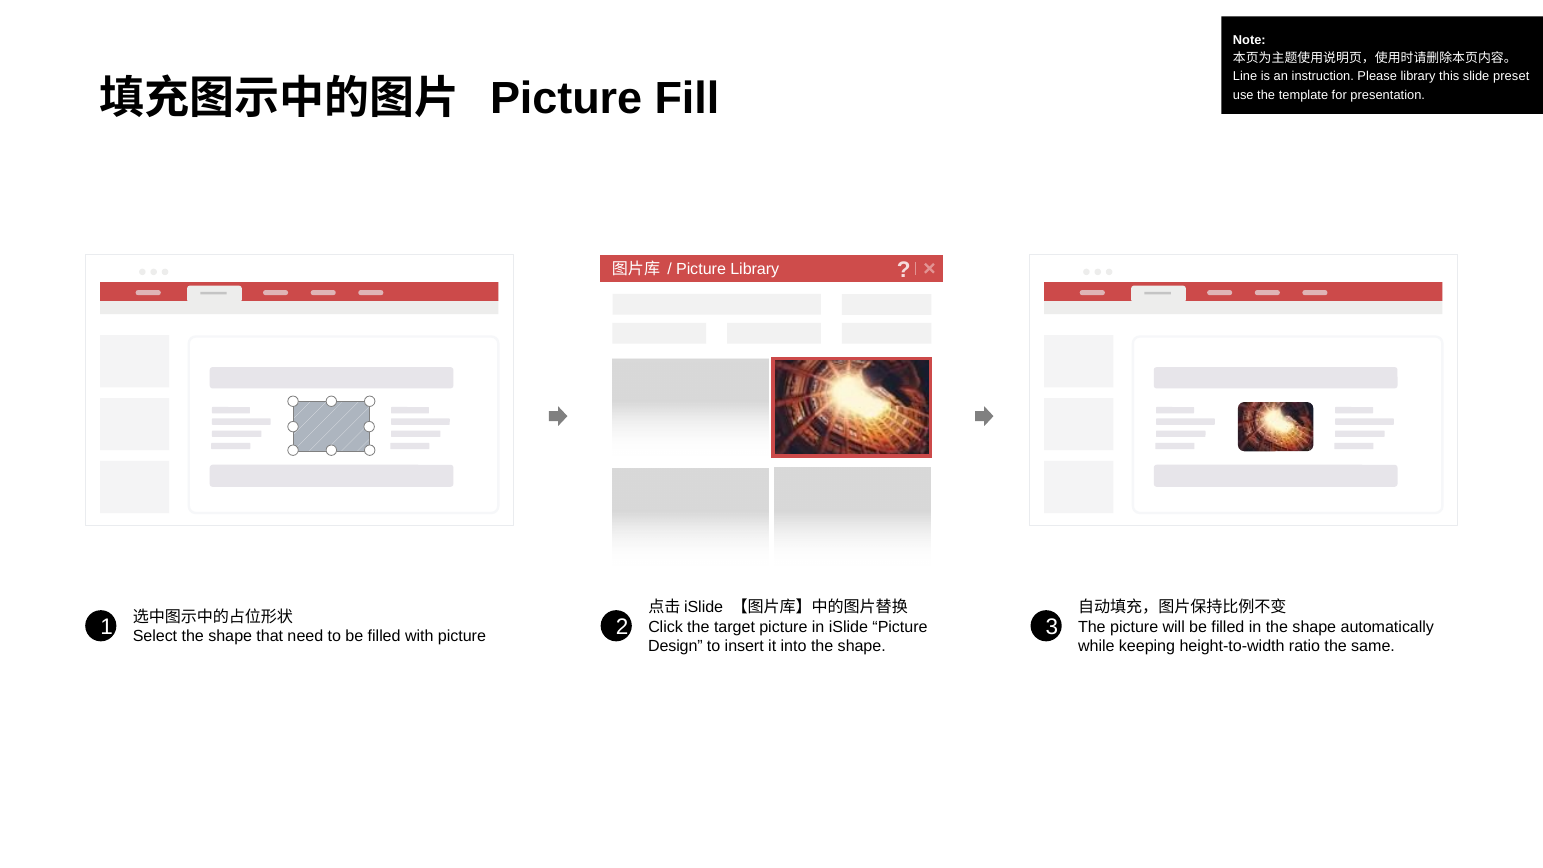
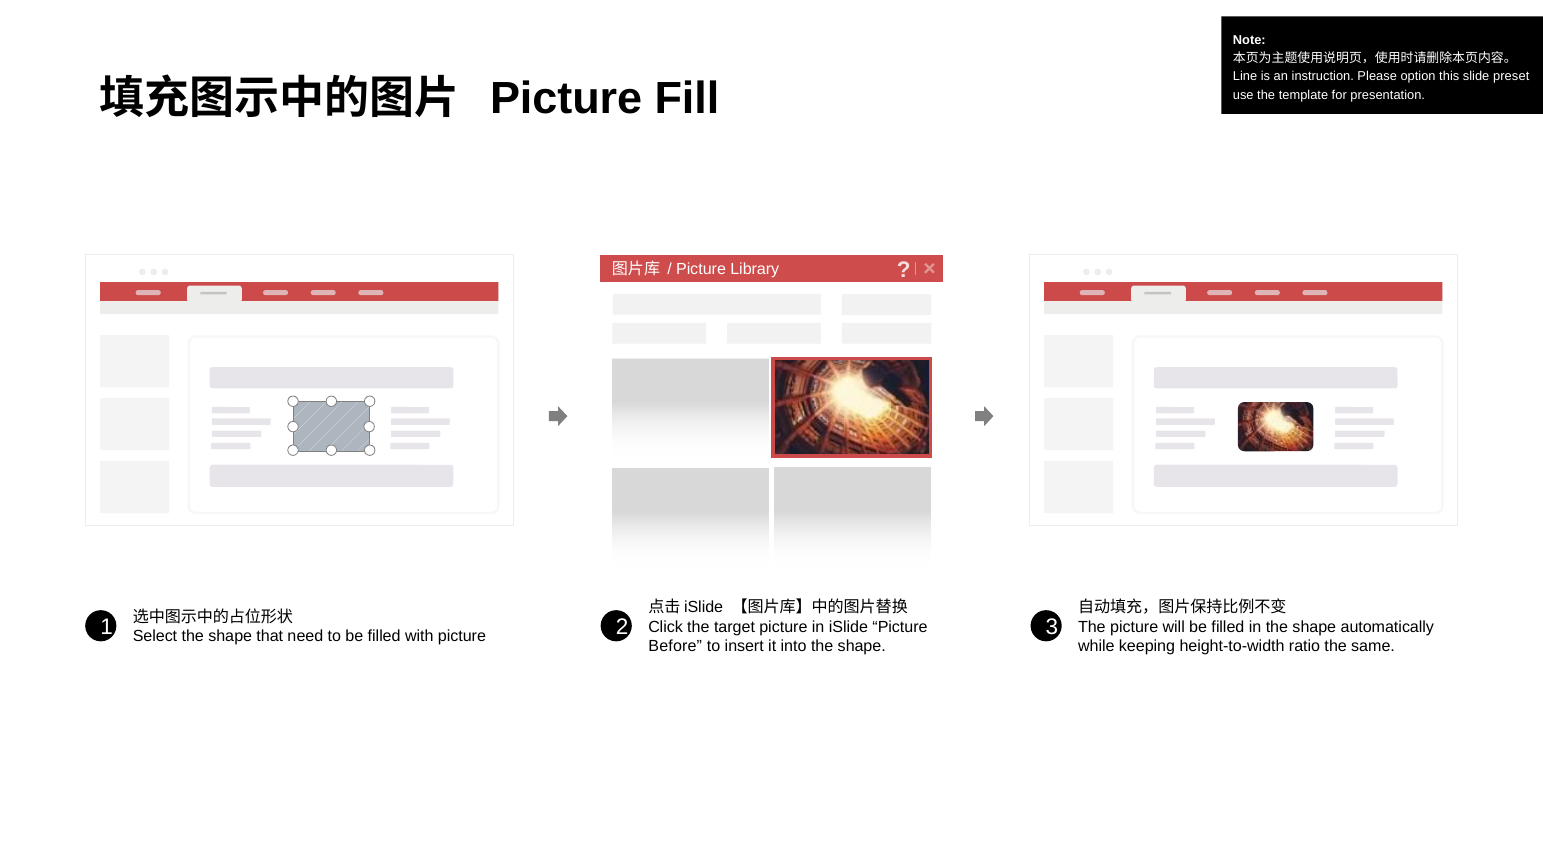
Please library: library -> option
Design: Design -> Before
